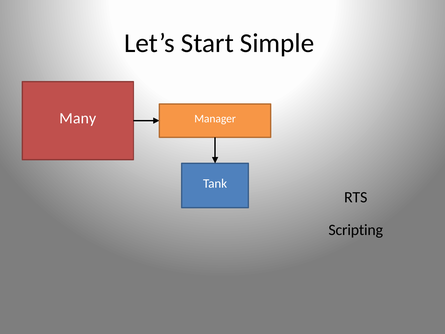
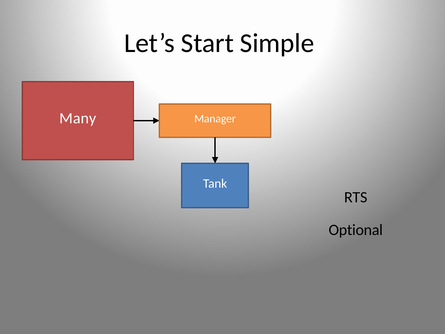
Scripting: Scripting -> Optional
